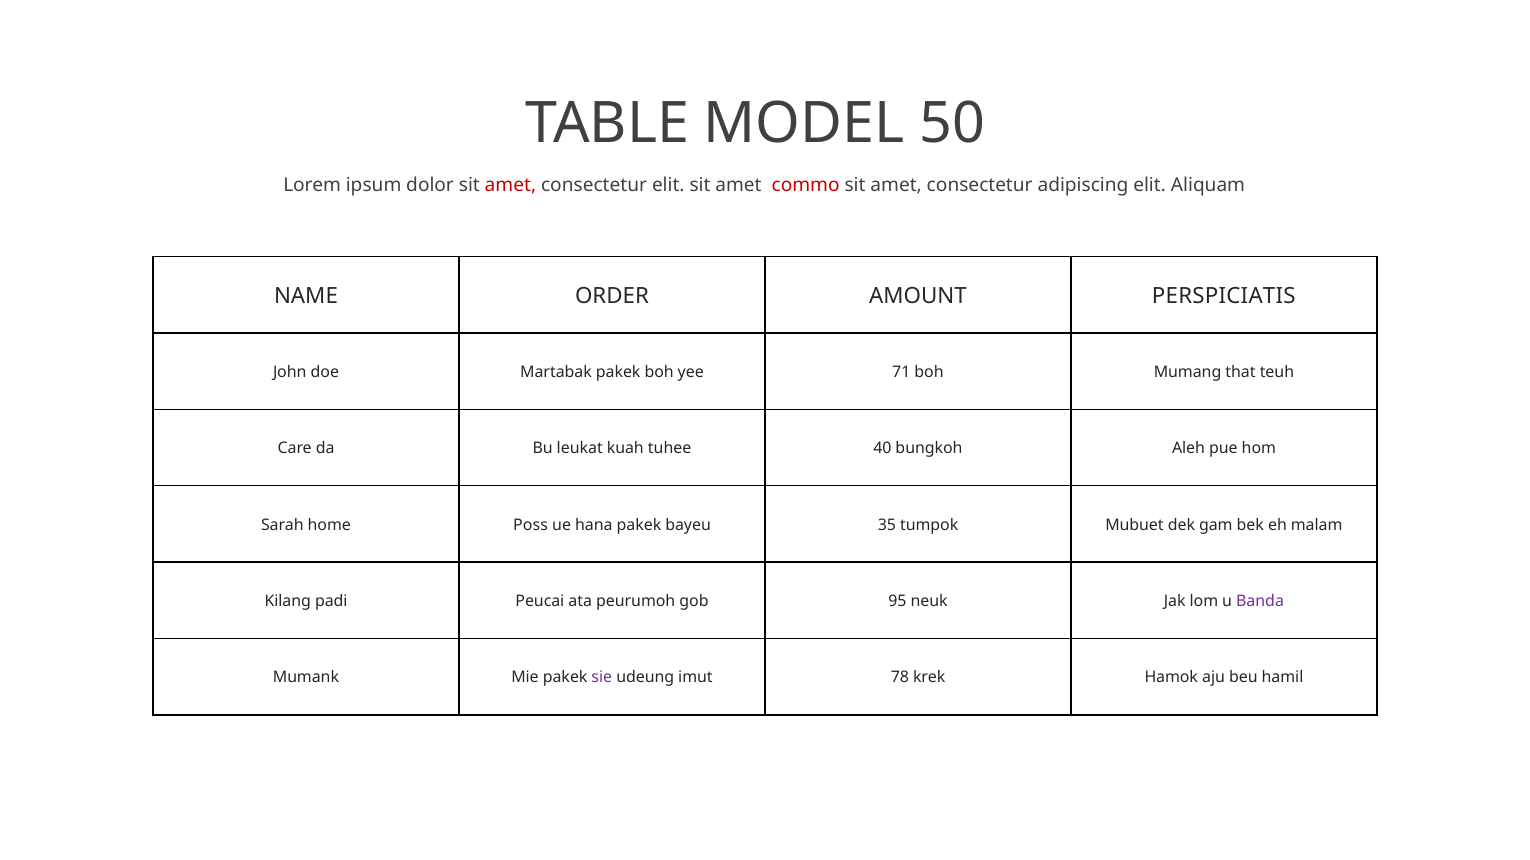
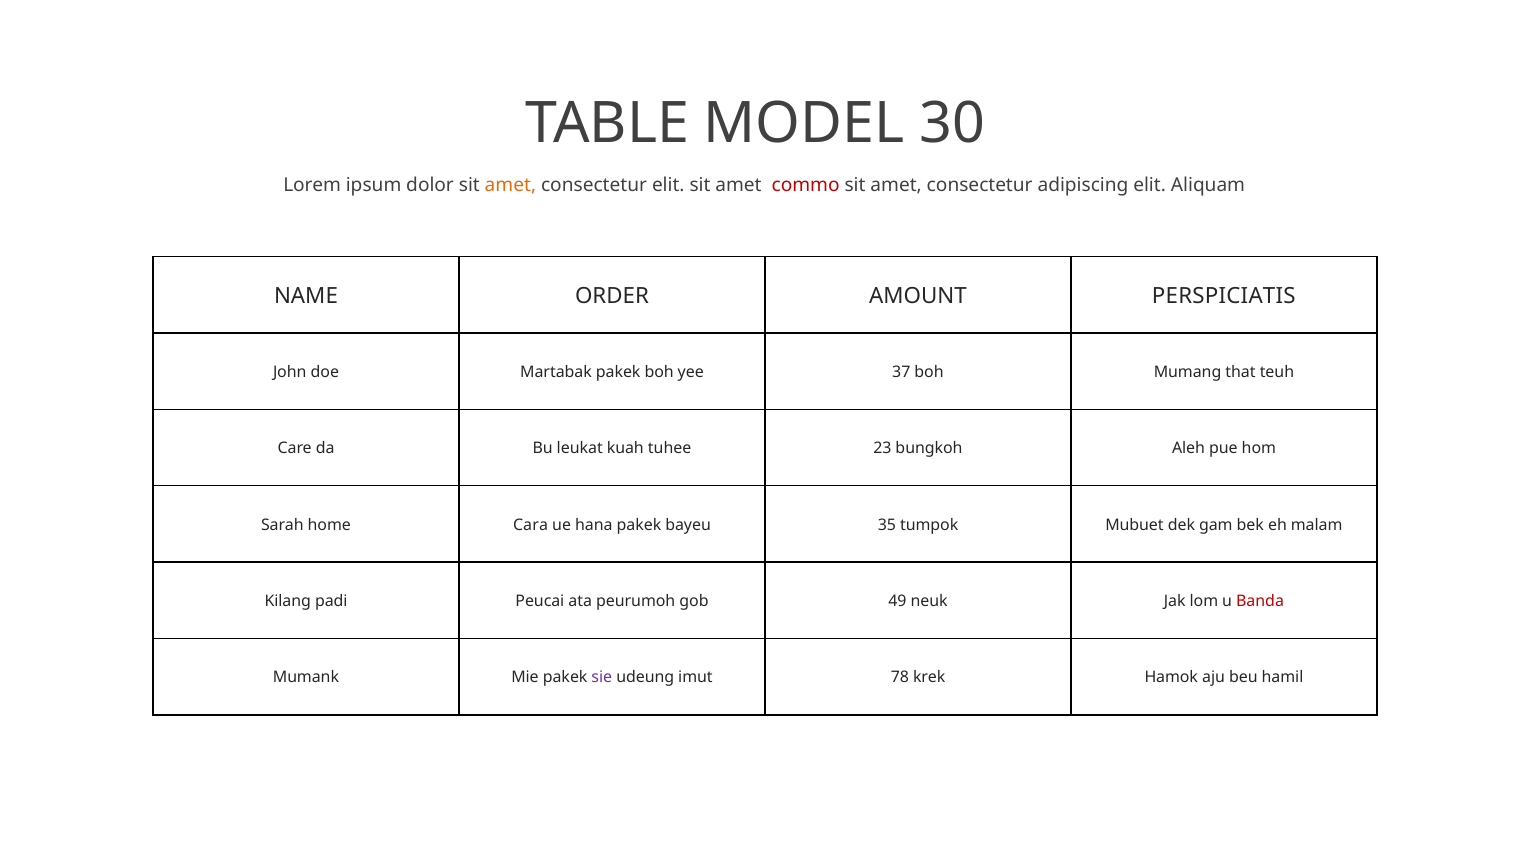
50: 50 -> 30
amet at (510, 185) colour: red -> orange
71: 71 -> 37
40: 40 -> 23
Poss: Poss -> Cara
95: 95 -> 49
Banda colour: purple -> red
